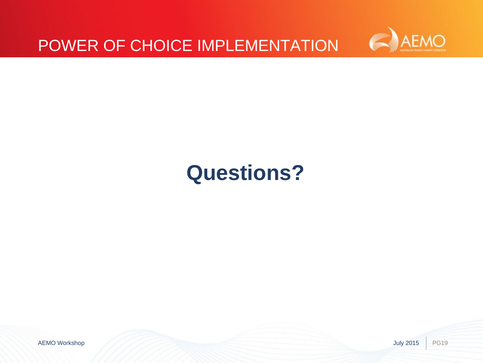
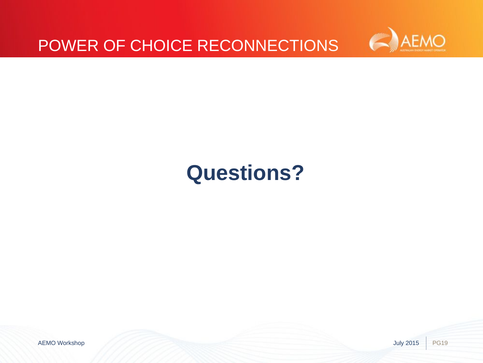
IMPLEMENTATION: IMPLEMENTATION -> RECONNECTIONS
